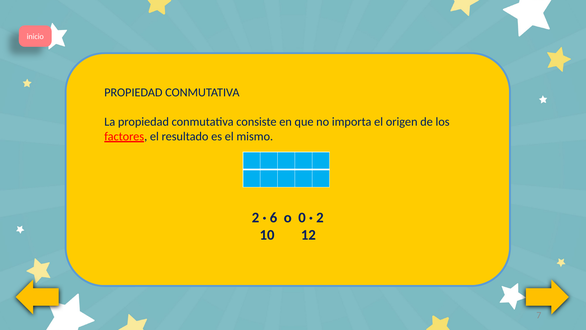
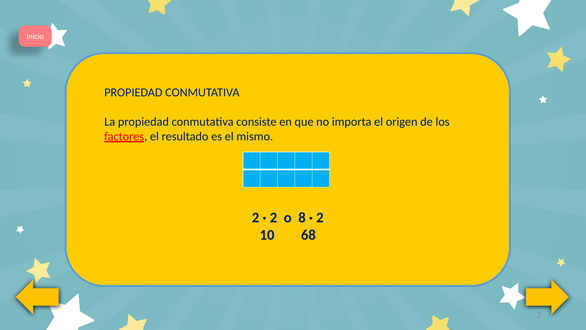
6 at (273, 217): 6 -> 2
0: 0 -> 8
12: 12 -> 68
